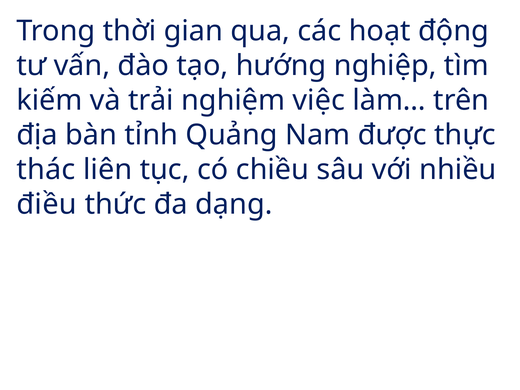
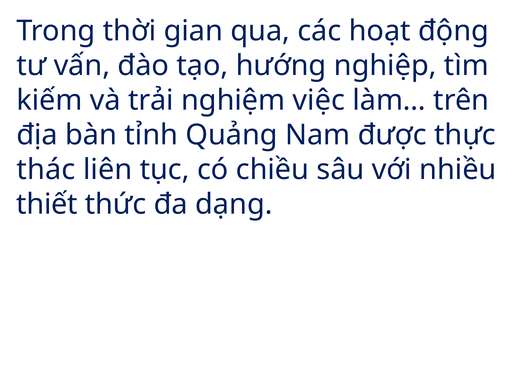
điều: điều -> thiết
